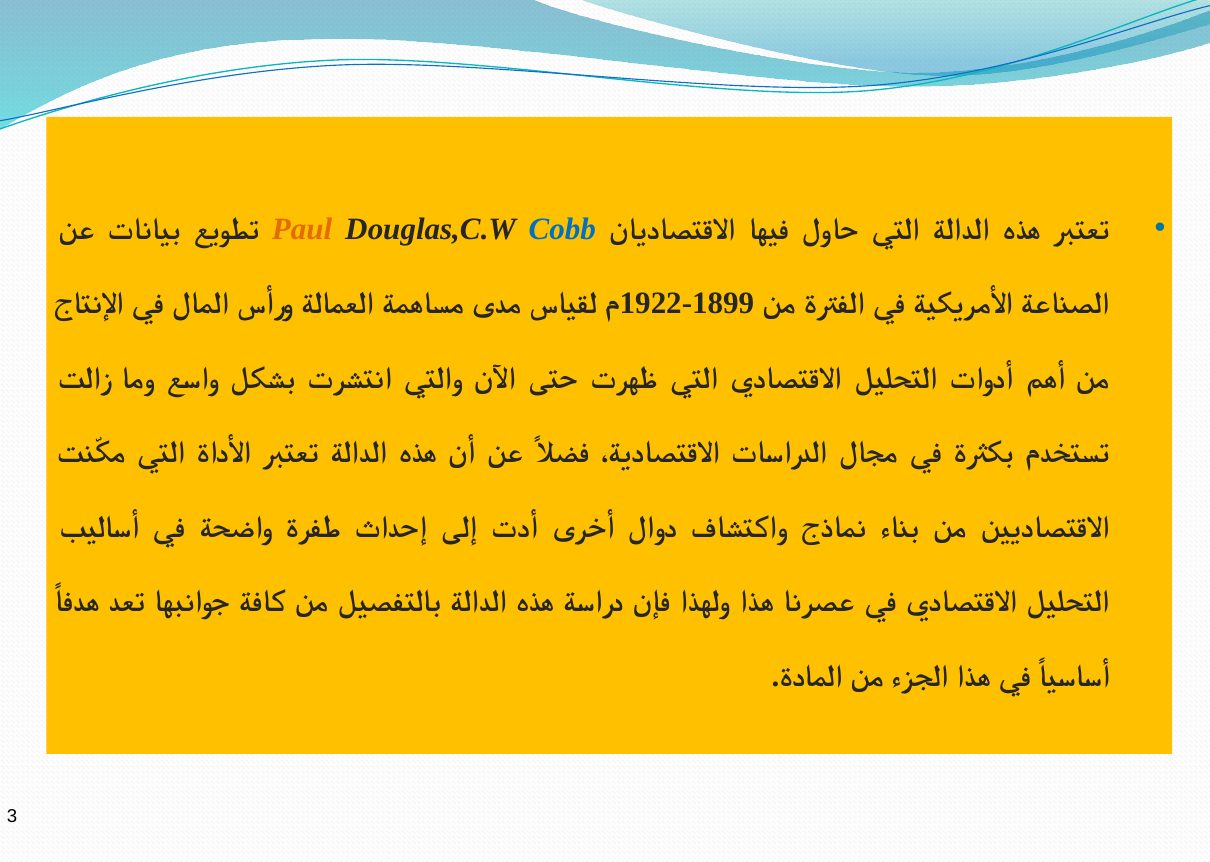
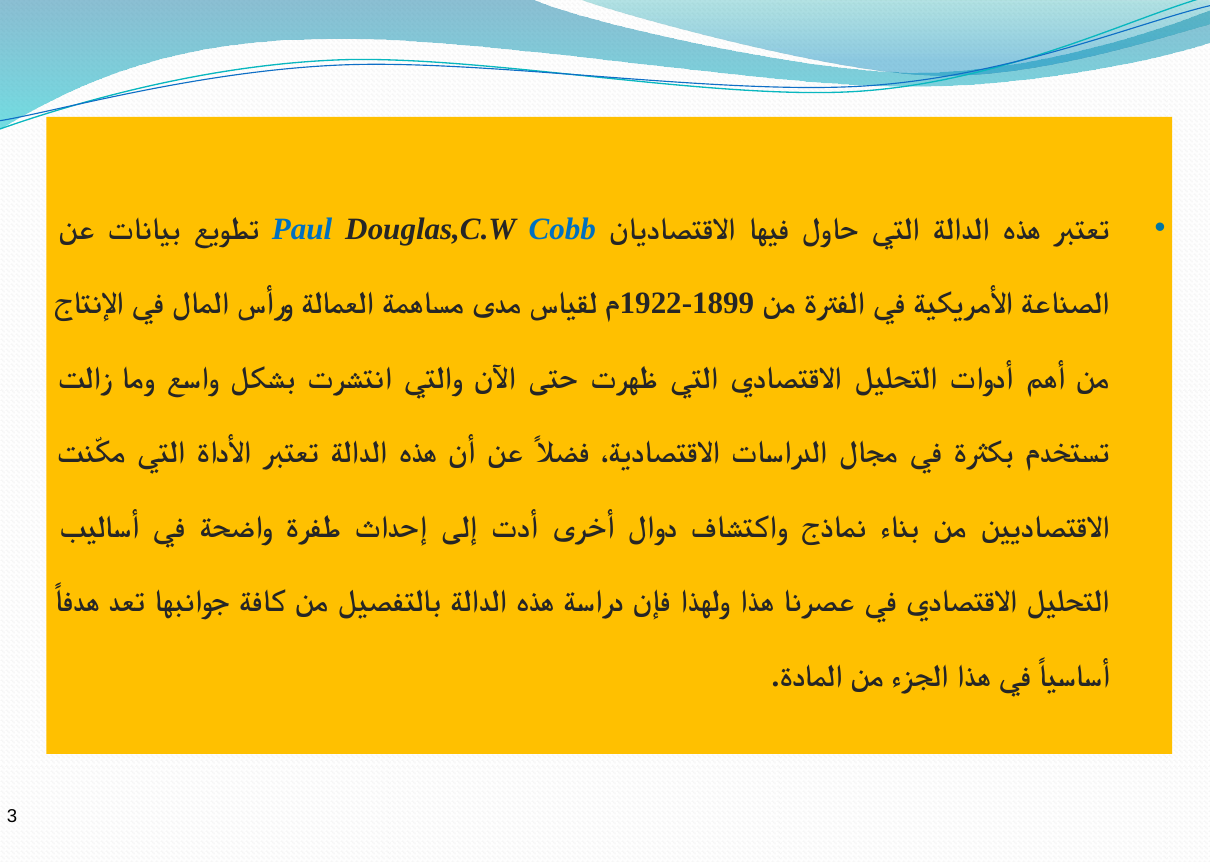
Paul colour: orange -> blue
